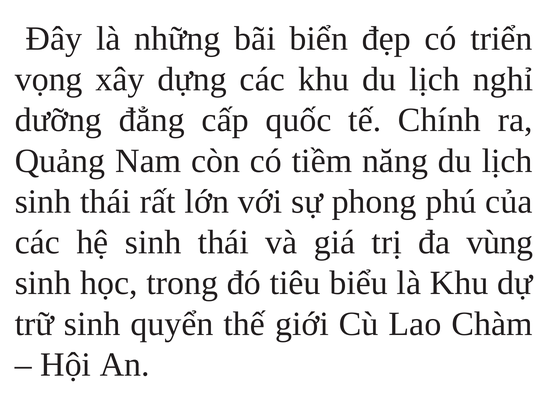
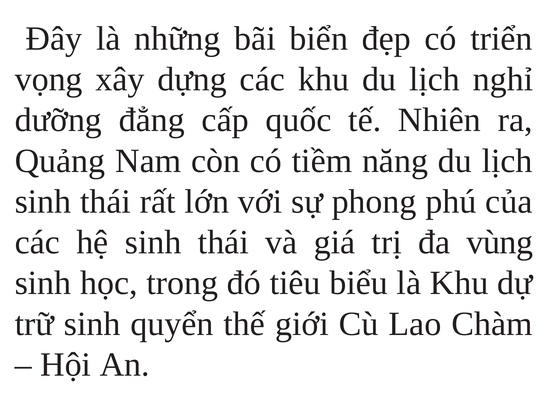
Chính: Chính -> Nhiên
